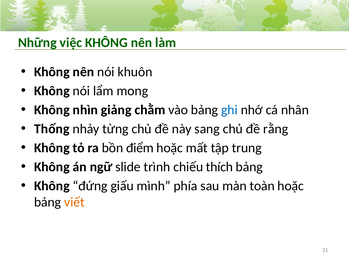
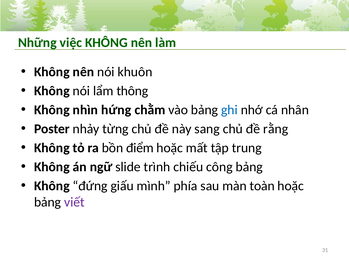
mong: mong -> thông
giảng: giảng -> hứng
Thống: Thống -> Poster
thích: thích -> công
viết colour: orange -> purple
